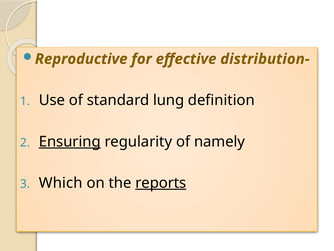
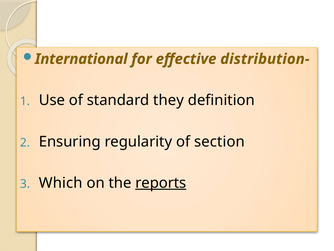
Reproductive: Reproductive -> International
lung: lung -> they
Ensuring underline: present -> none
namely: namely -> section
